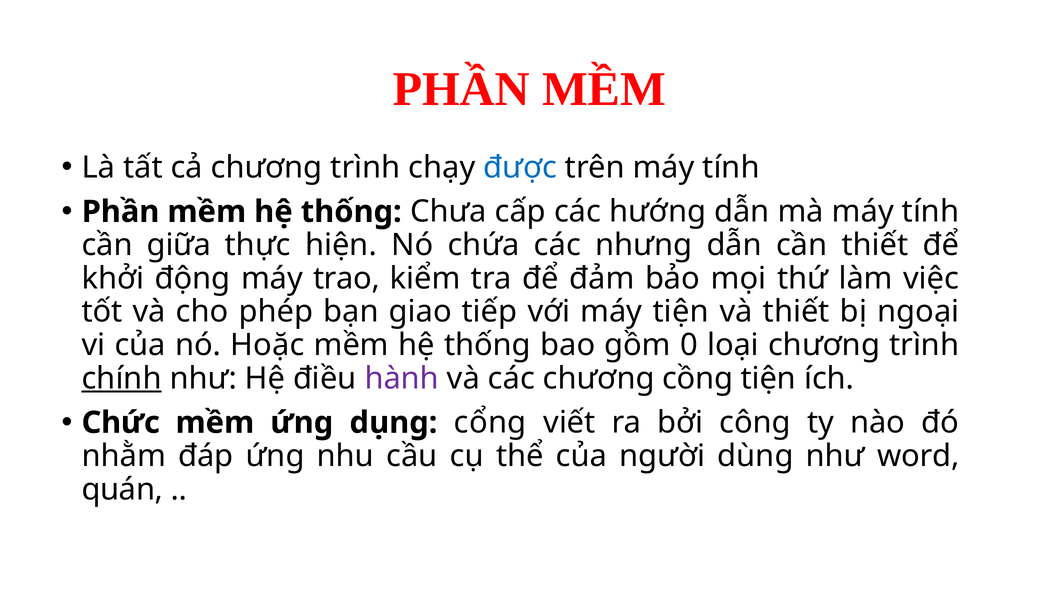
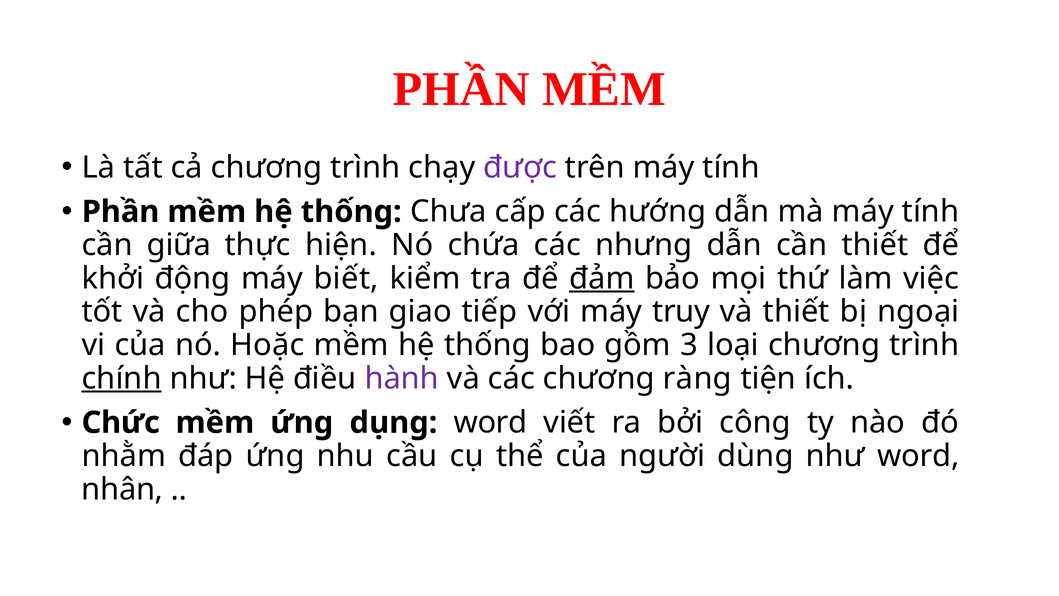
được colour: blue -> purple
trao: trao -> biết
đảm underline: none -> present
máy tiện: tiện -> truy
0: 0 -> 3
cồng: cồng -> ràng
cổng at (490, 422): cổng -> word
quán: quán -> nhân
